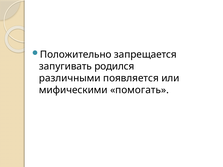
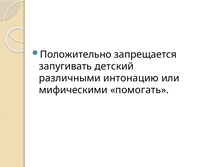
родился: родился -> детский
появляется: появляется -> интонацию
